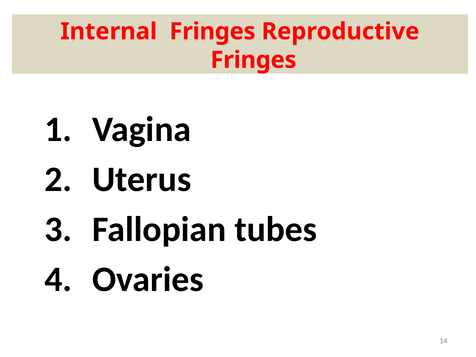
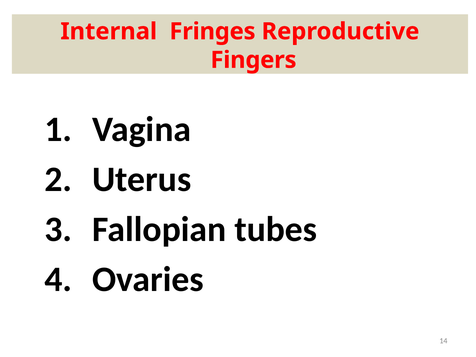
Fringes at (253, 60): Fringes -> Fingers
